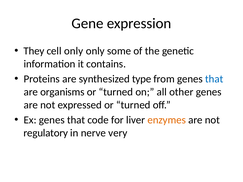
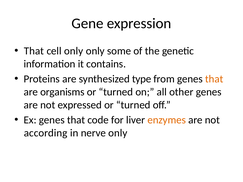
They at (34, 51): They -> That
that at (214, 79) colour: blue -> orange
regulatory: regulatory -> according
nerve very: very -> only
